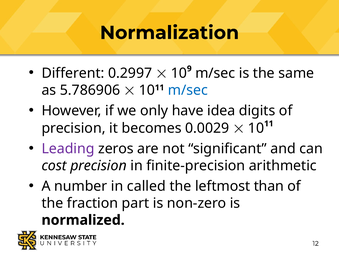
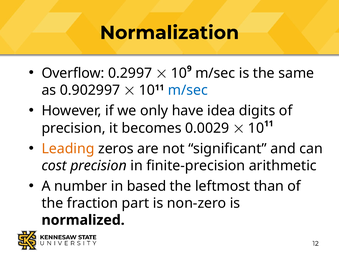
Different: Different -> Overflow
5.786906: 5.786906 -> 0.902997
Leading colour: purple -> orange
called: called -> based
